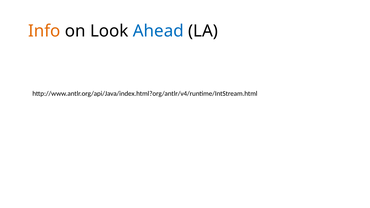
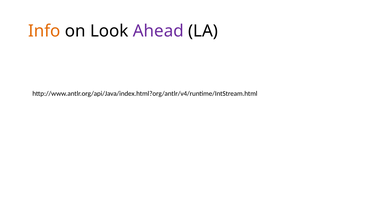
Ahead colour: blue -> purple
